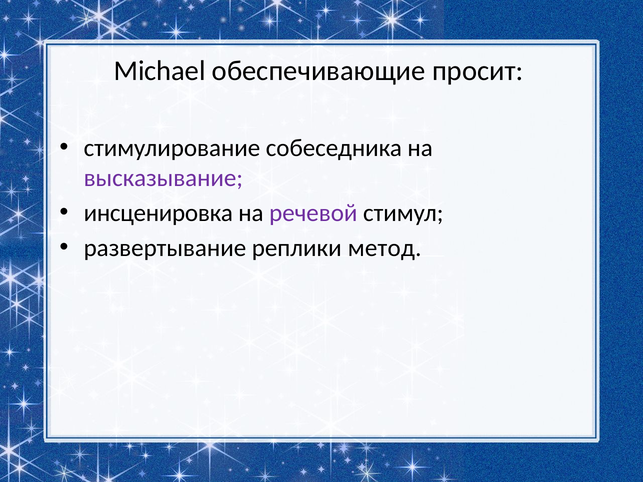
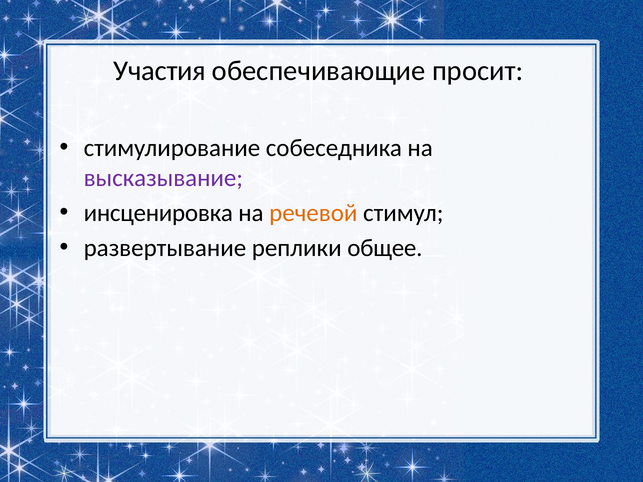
Michael: Michael -> Участия
речевой colour: purple -> orange
метод: метод -> общее
